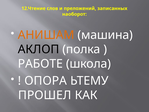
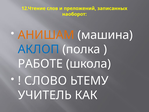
АКЛОП colour: black -> blue
ОПОРА: ОПОРА -> СЛОВО
ПРОШЕЛ: ПРОШЕЛ -> УЧИТЕЛЬ
